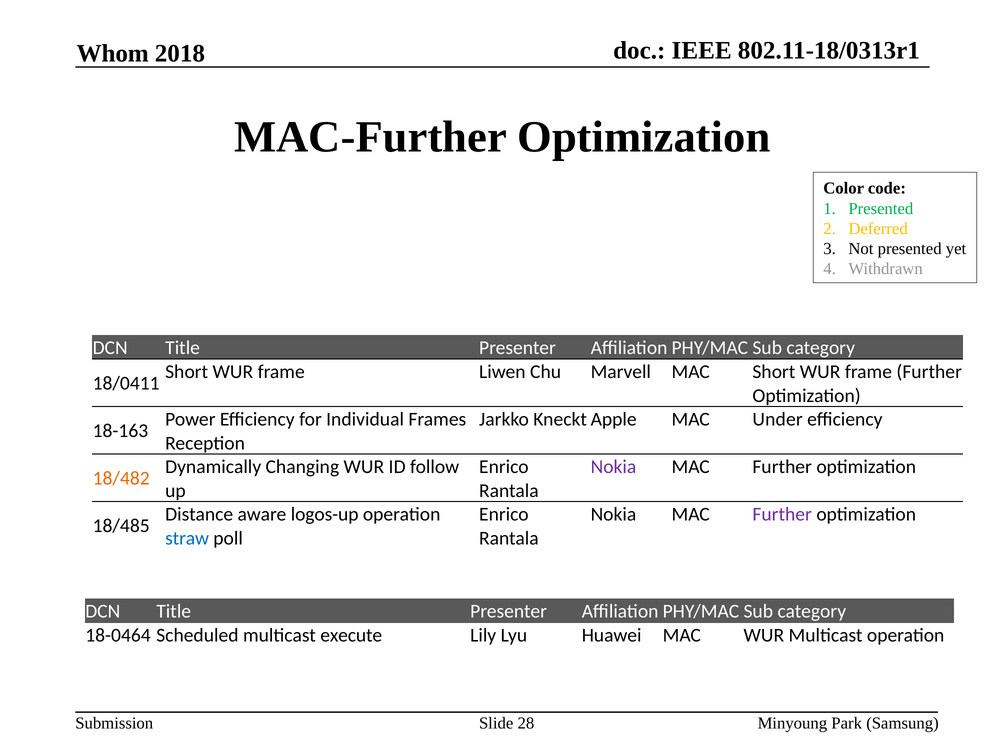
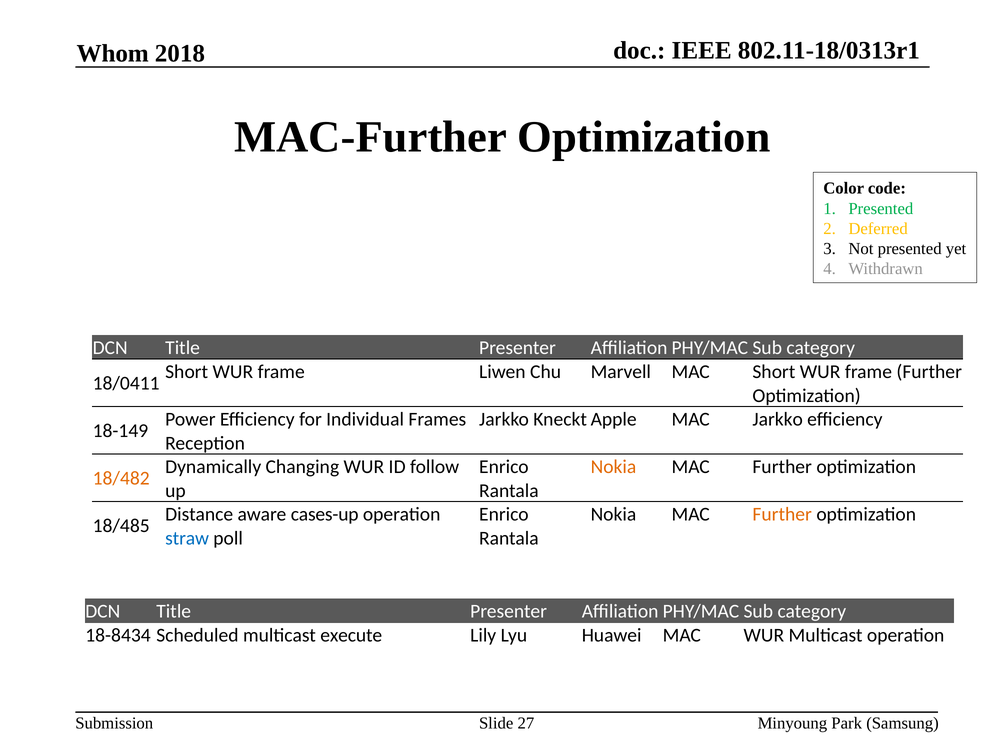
MAC Under: Under -> Jarkko
18-163: 18-163 -> 18-149
Nokia at (613, 467) colour: purple -> orange
logos-up: logos-up -> cases-up
Further at (782, 514) colour: purple -> orange
18-0464: 18-0464 -> 18-8434
28: 28 -> 27
